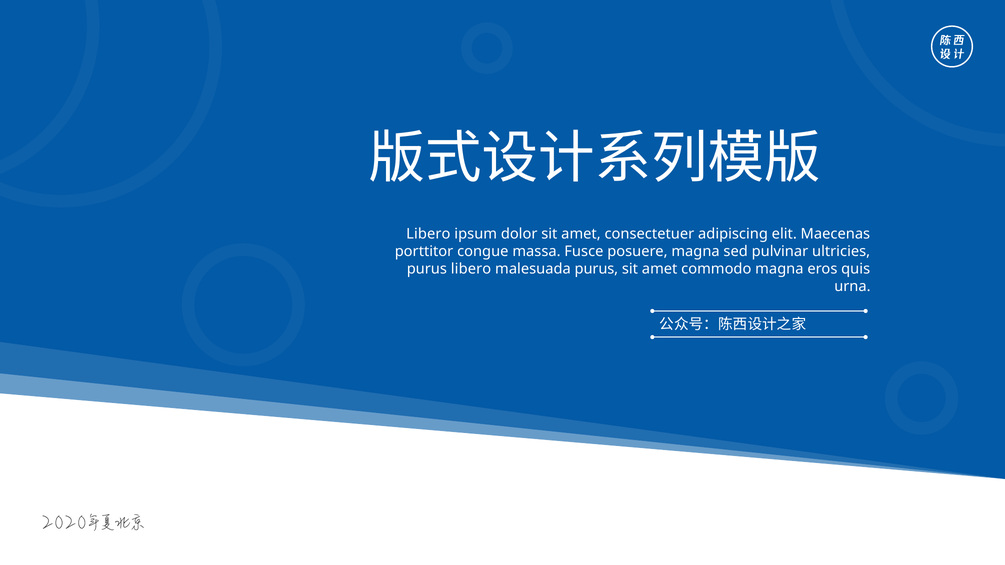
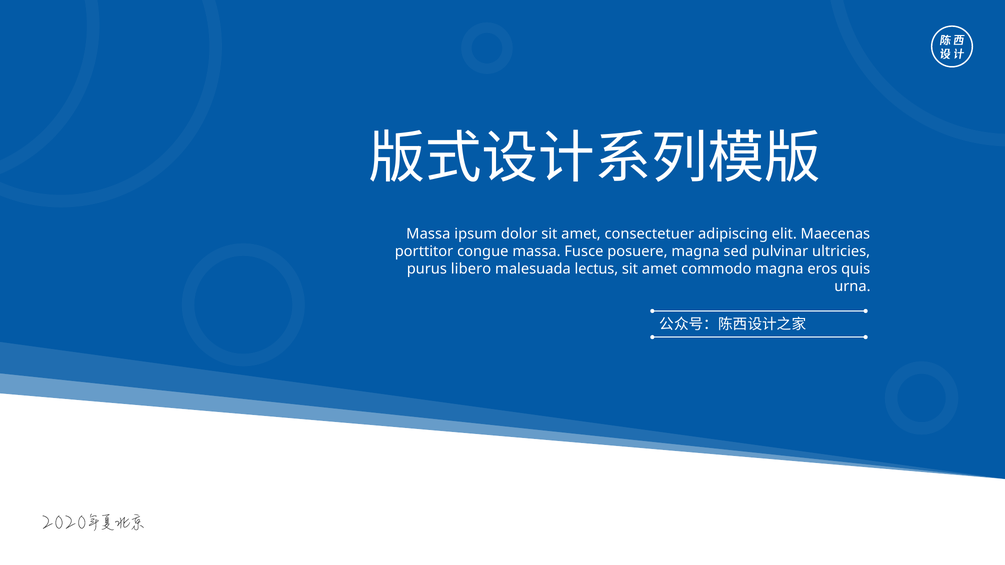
Libero at (428, 234): Libero -> Massa
malesuada purus: purus -> lectus
